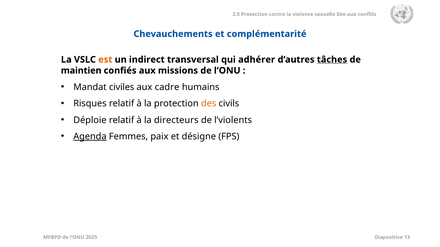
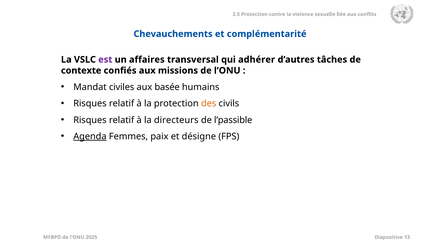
est colour: orange -> purple
indirect: indirect -> affaires
tâches underline: present -> none
maintien: maintien -> contexte
cadre: cadre -> basée
Déploie at (90, 120): Déploie -> Risques
l’violents: l’violents -> l’passible
